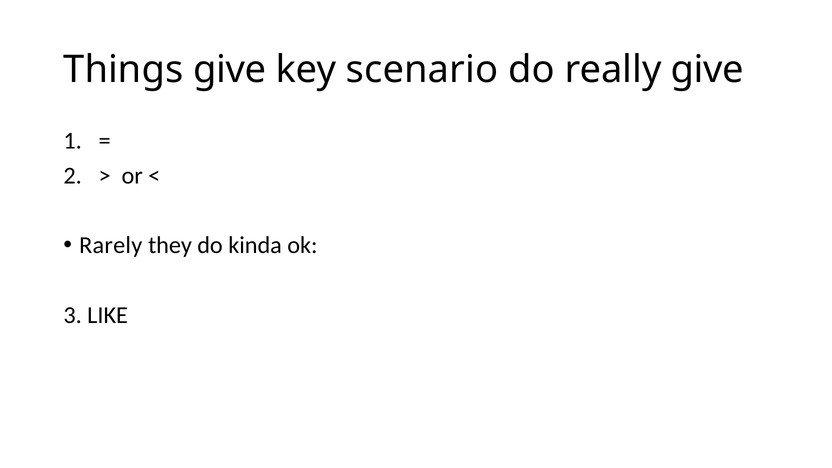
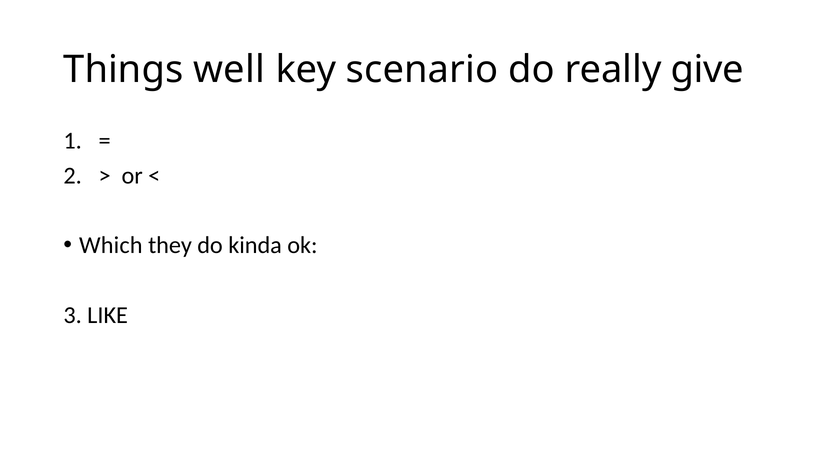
Things give: give -> well
Rarely: Rarely -> Which
